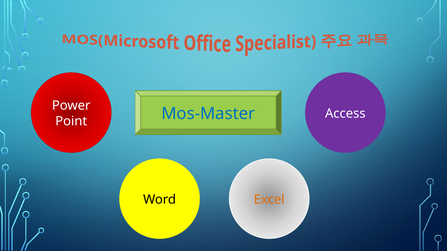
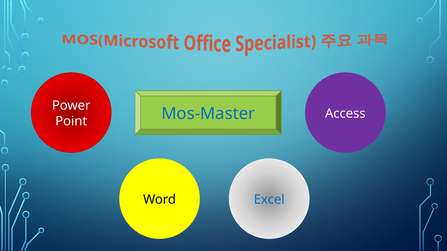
Excel colour: orange -> blue
